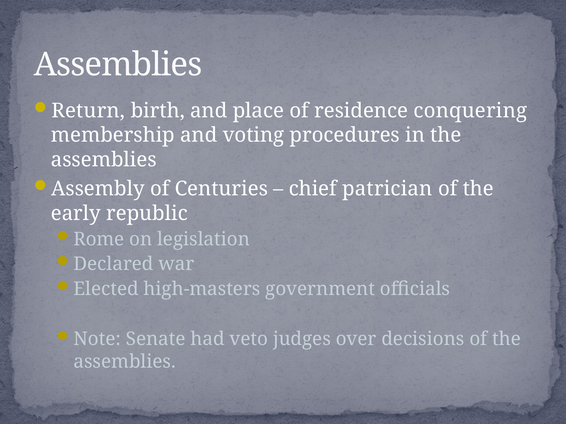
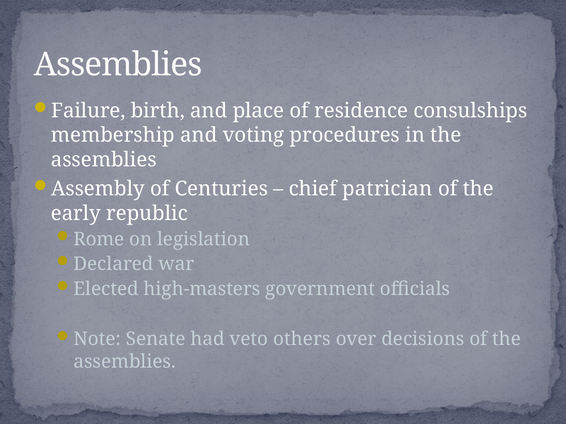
Return: Return -> Failure
conquering: conquering -> consulships
judges: judges -> others
